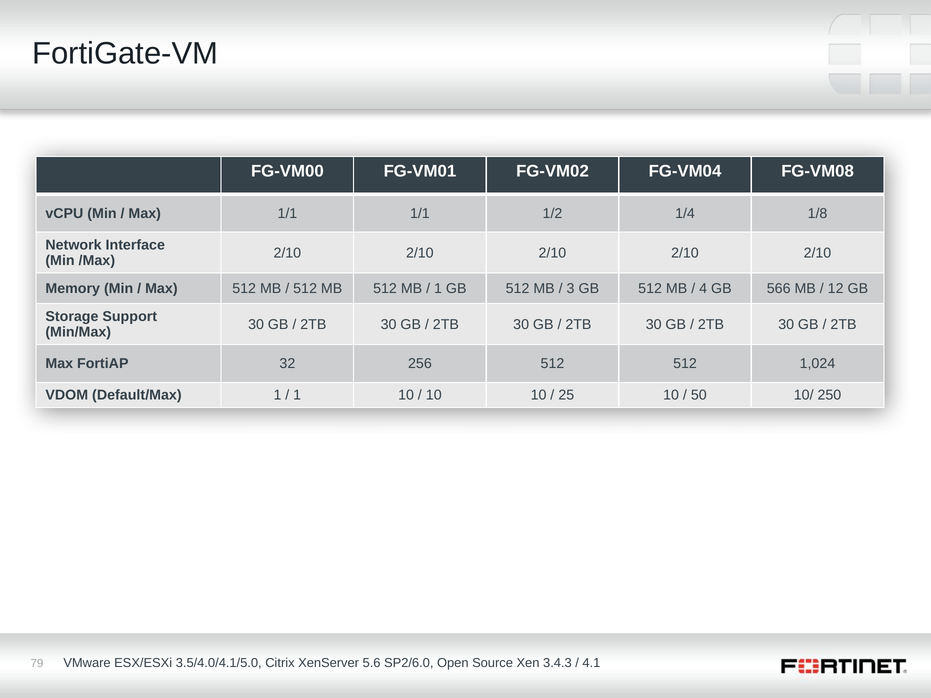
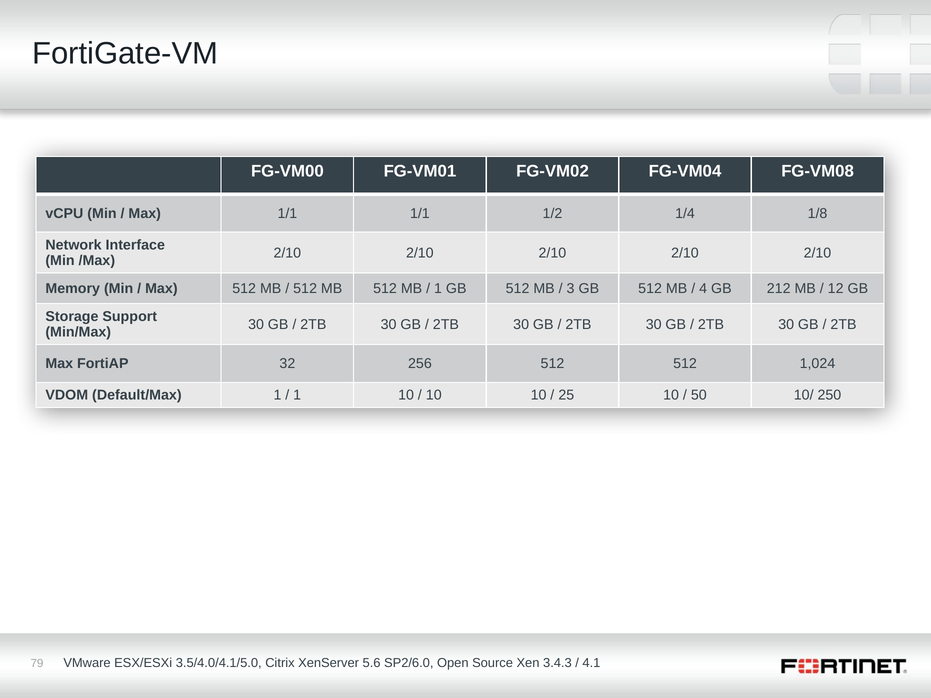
566: 566 -> 212
